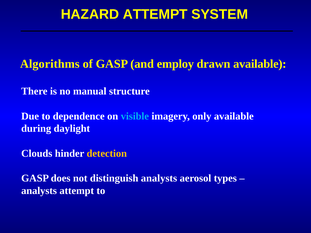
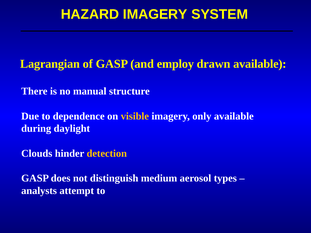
HAZARD ATTEMPT: ATTEMPT -> IMAGERY
Algorithms: Algorithms -> Lagrangian
visible colour: light blue -> yellow
distinguish analysts: analysts -> medium
